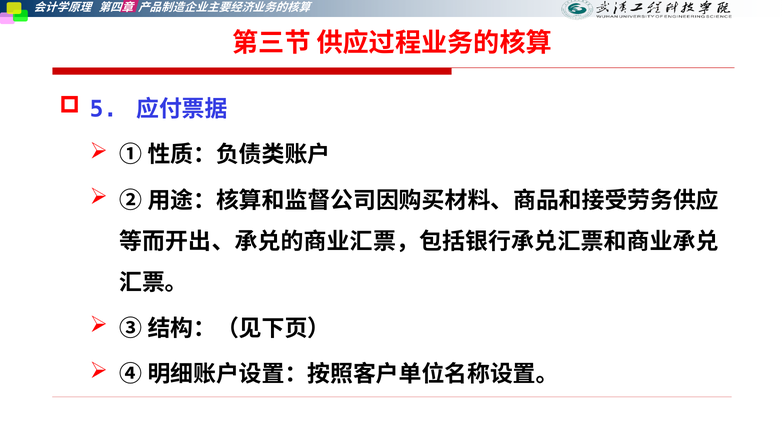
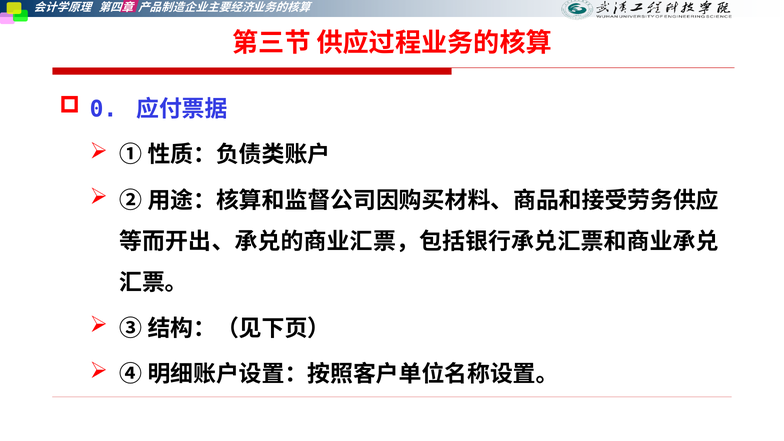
5: 5 -> 0
